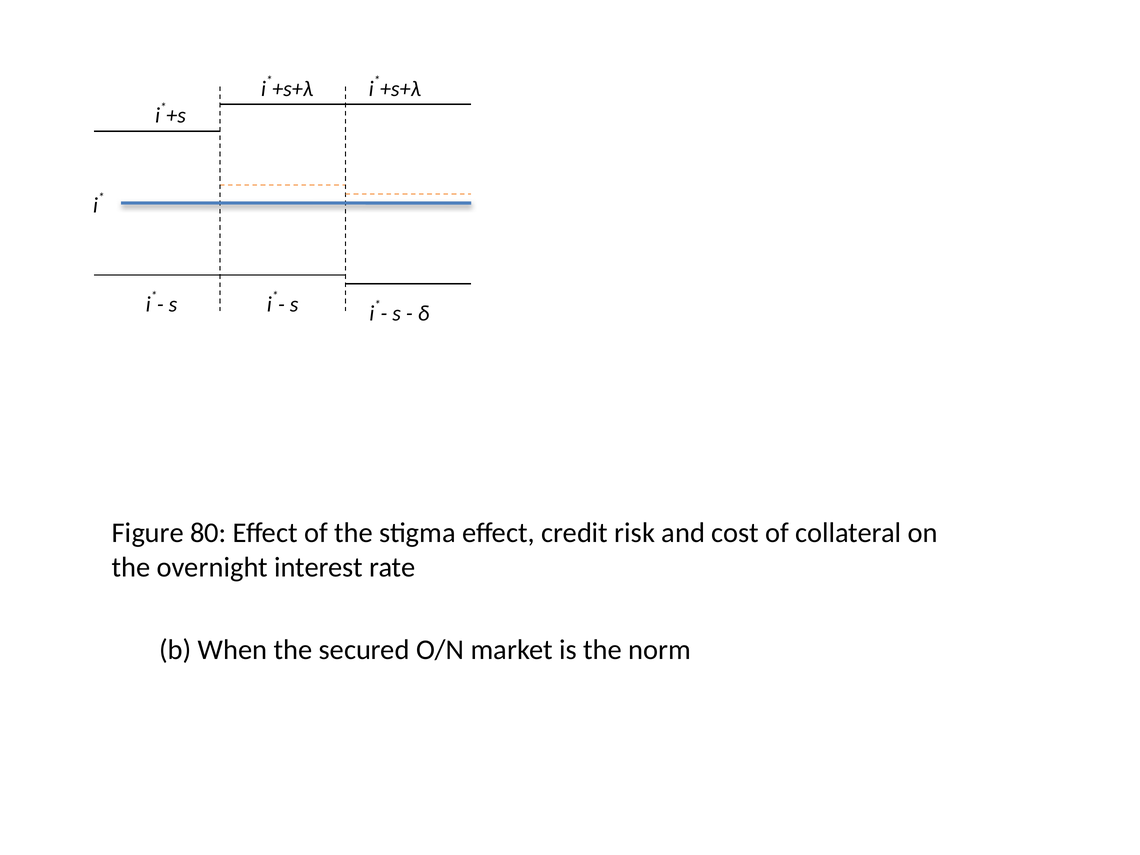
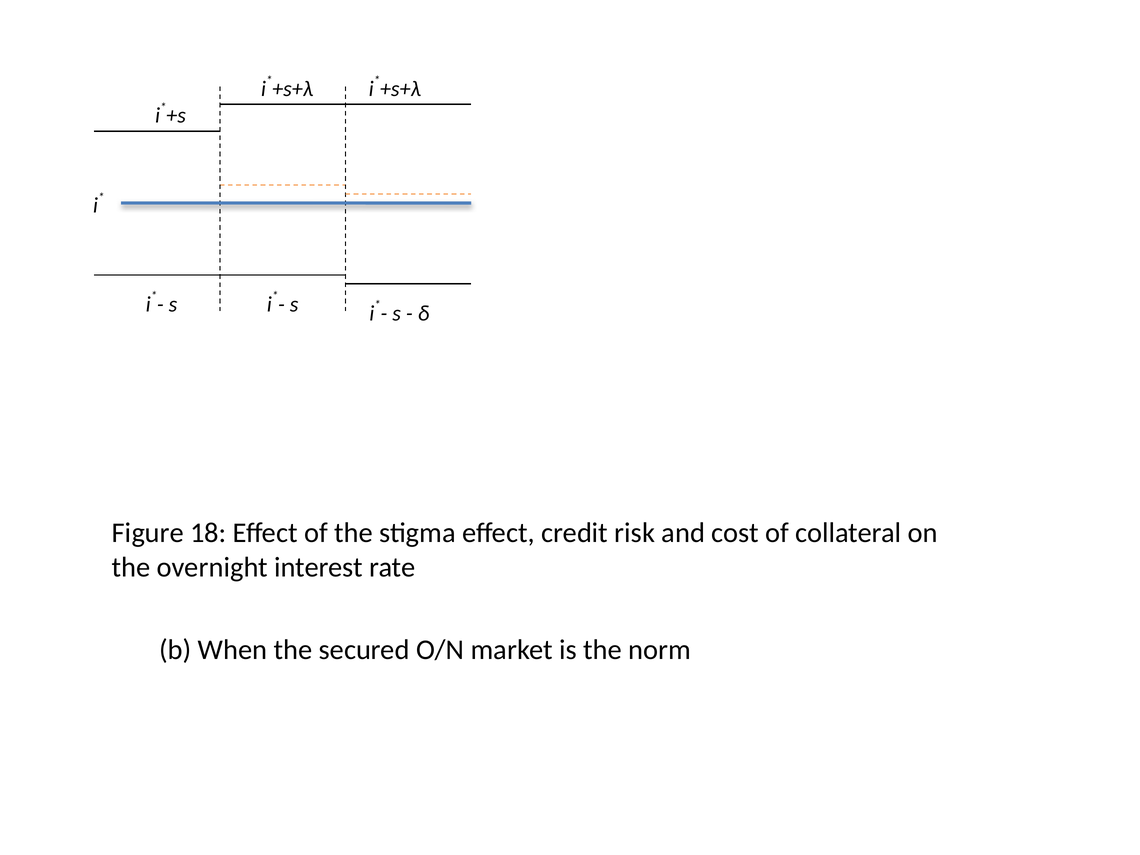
80: 80 -> 18
